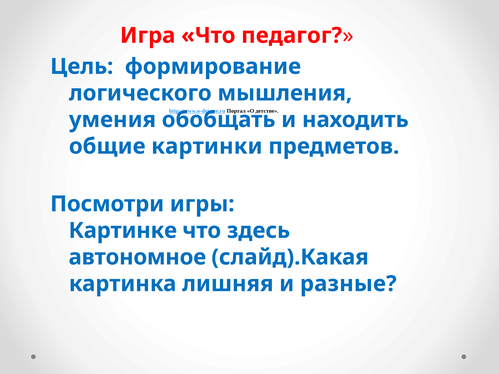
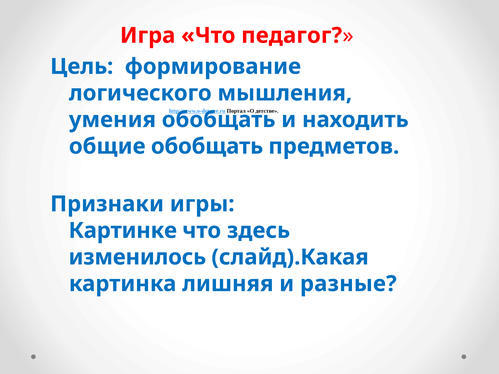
общие картинки: картинки -> обобщать
Посмотри: Посмотри -> Признаки
автономное: автономное -> изменилось
